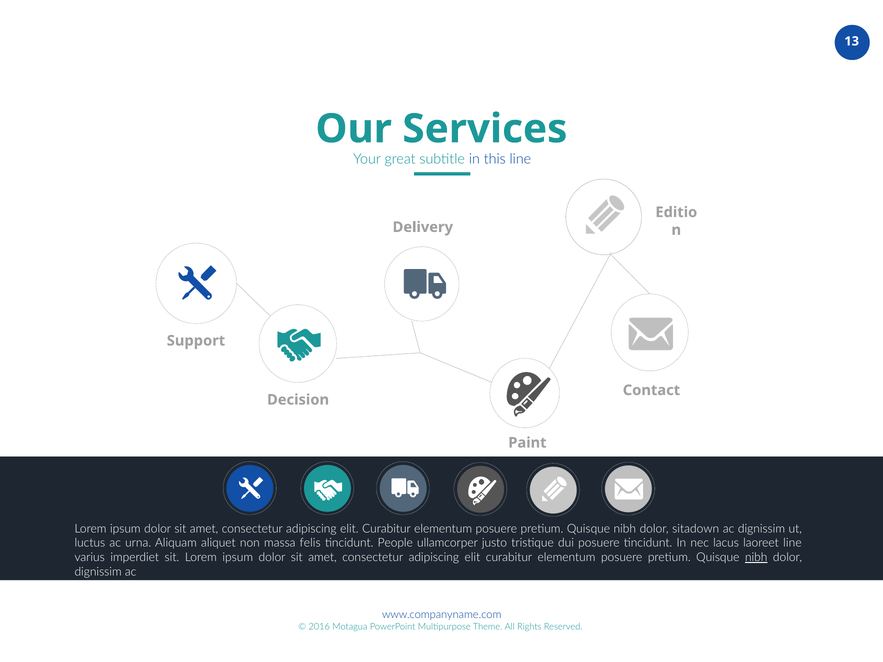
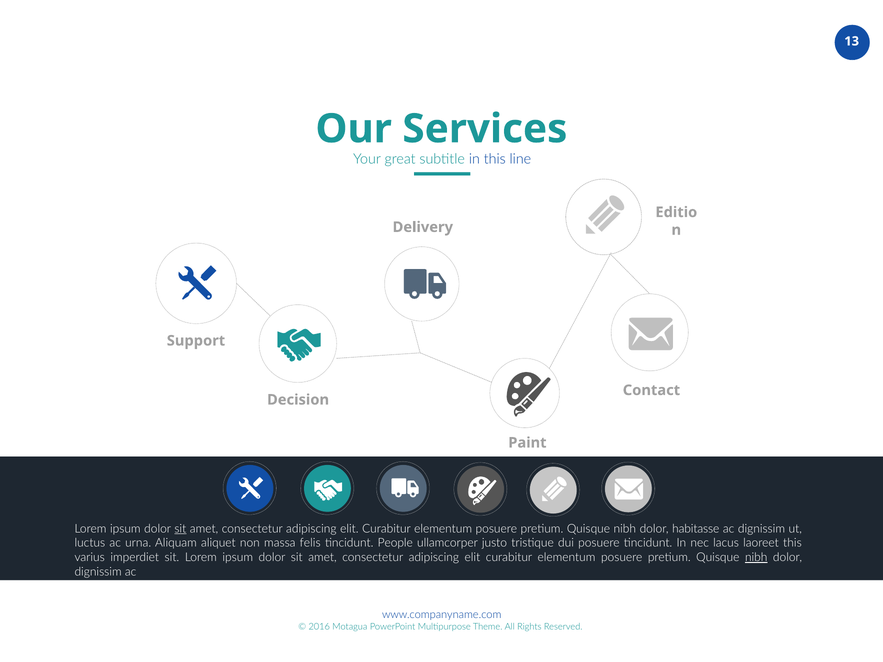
sit at (180, 529) underline: none -> present
sitadown: sitadown -> habitasse
laoreet line: line -> this
